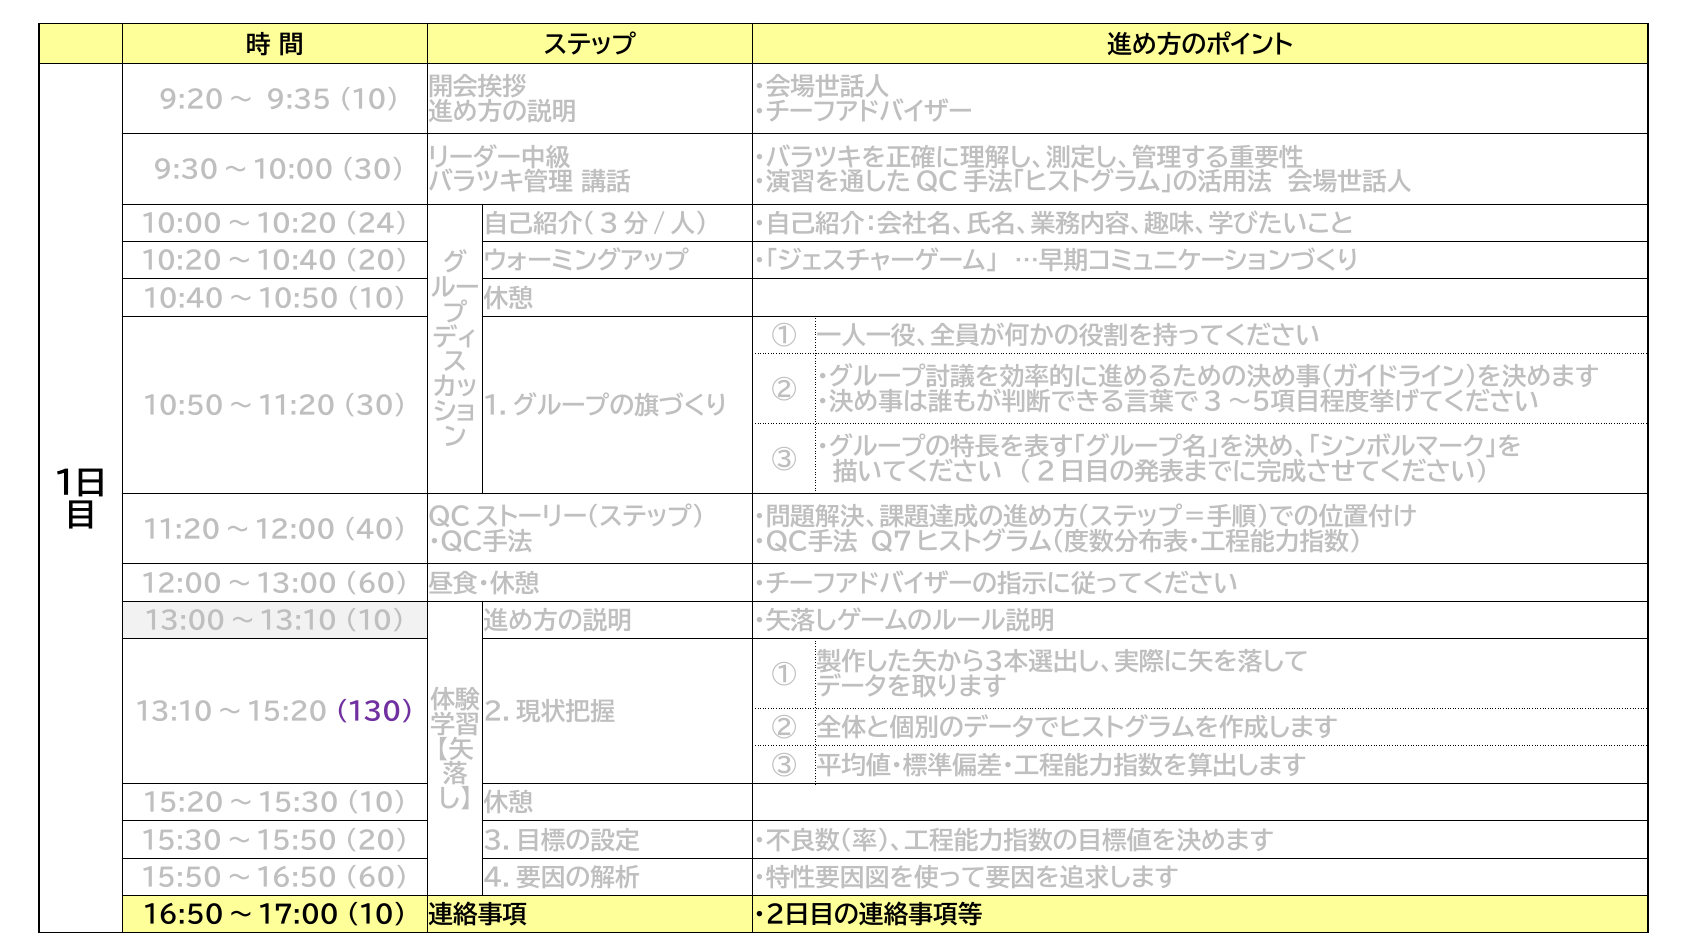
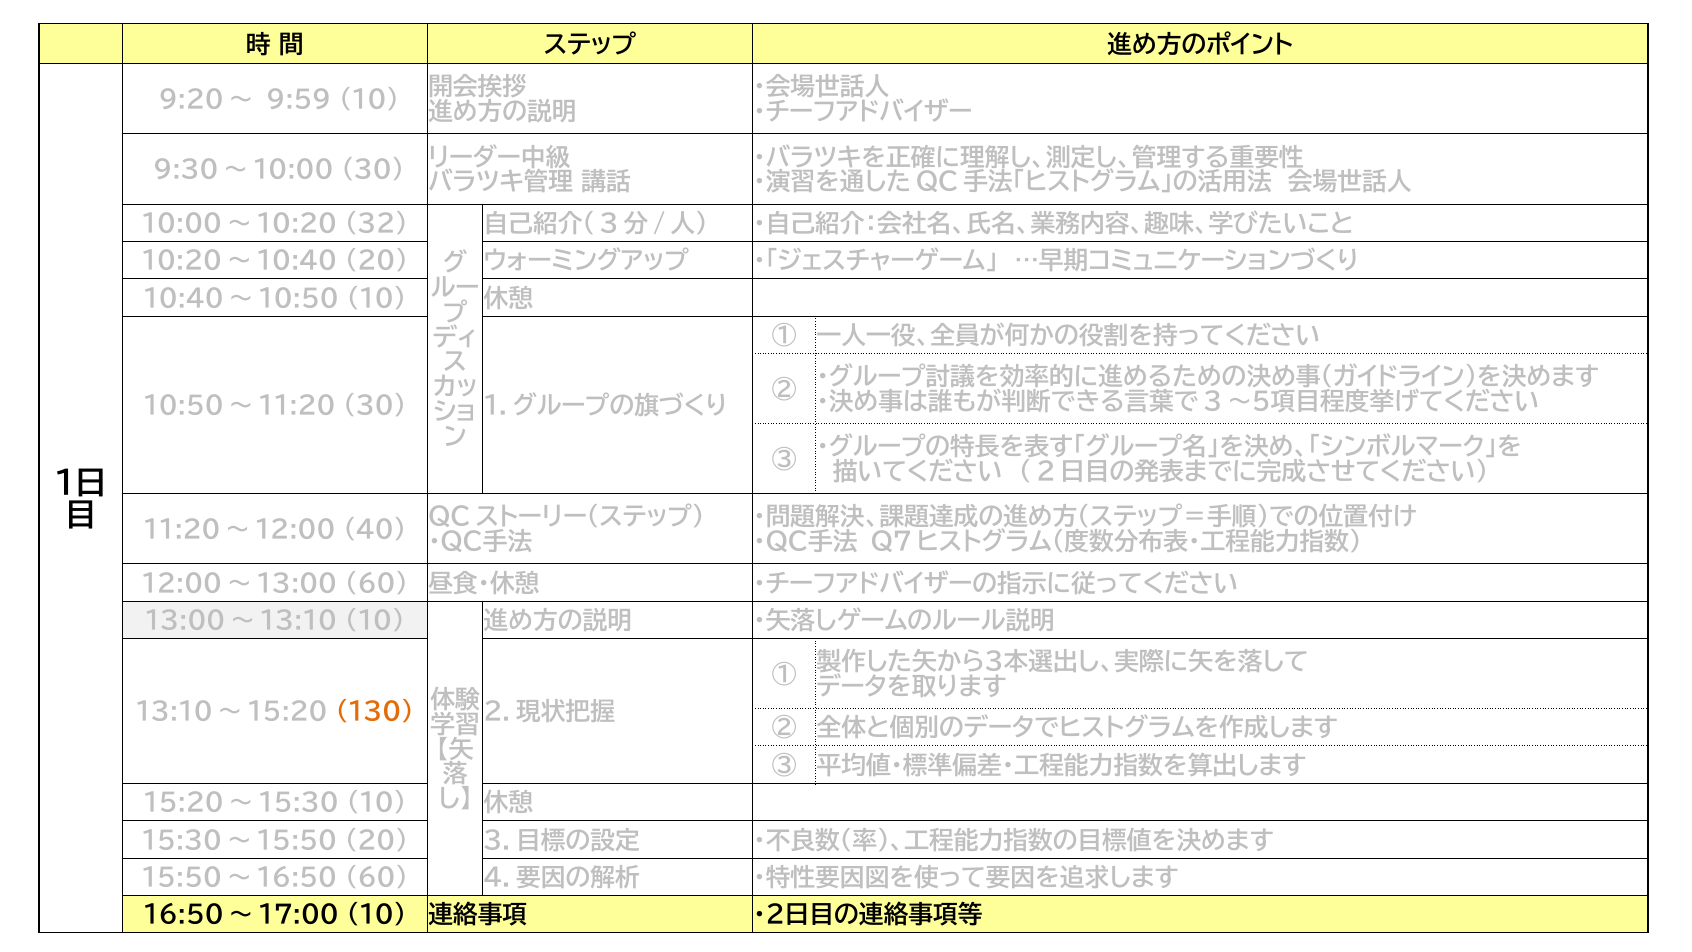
9:35: 9:35 -> 9:59
24: 24 -> 32
130 colour: purple -> orange
